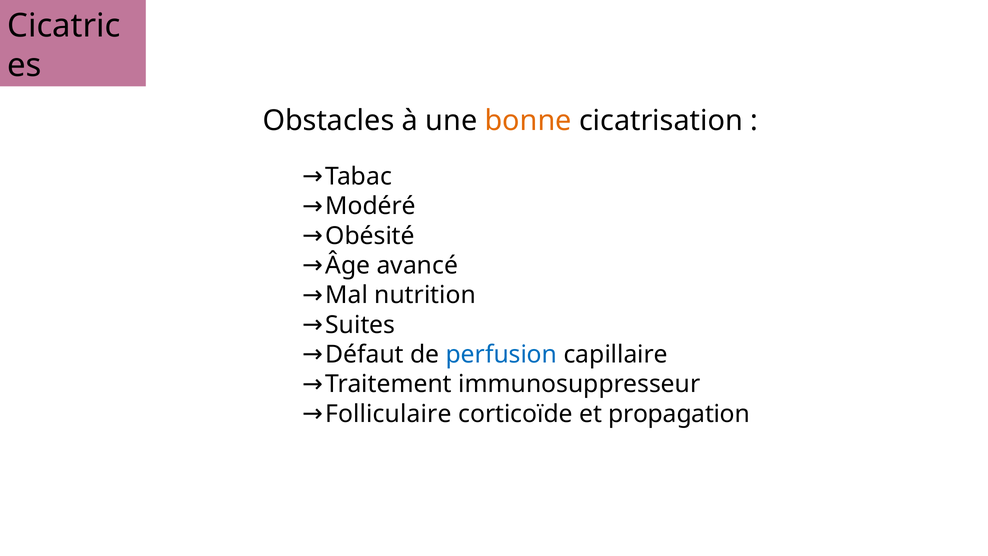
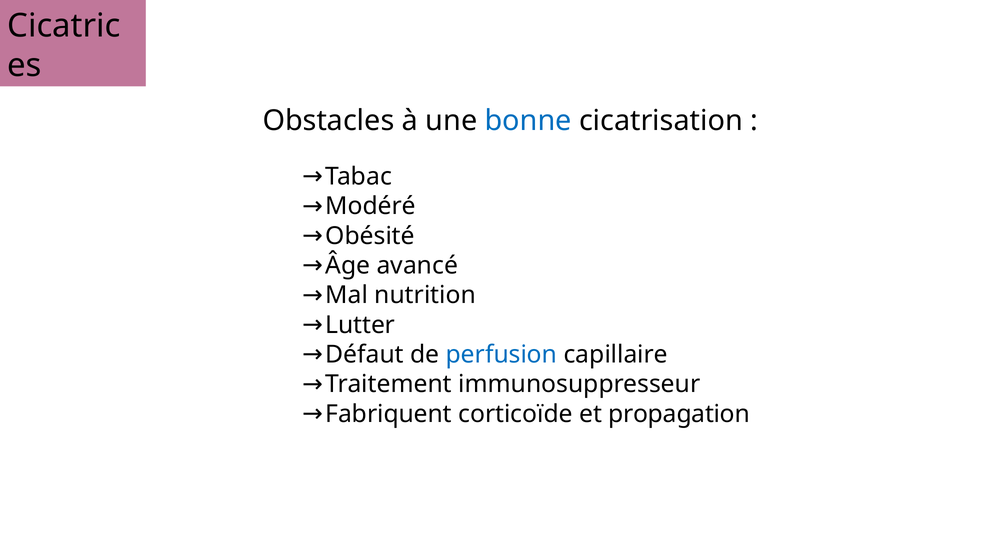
bonne colour: orange -> blue
Suites: Suites -> Lutter
Folliculaire: Folliculaire -> Fabriquent
